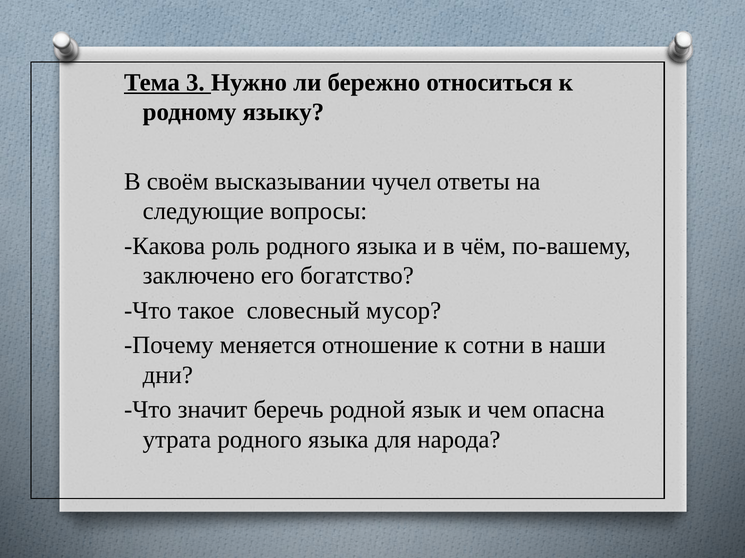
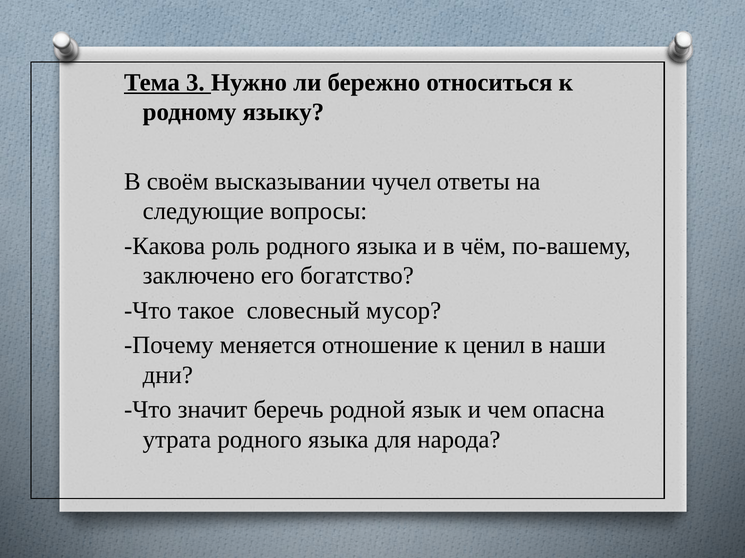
сотни: сотни -> ценил
